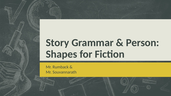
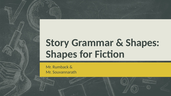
Person at (143, 43): Person -> Shapes
